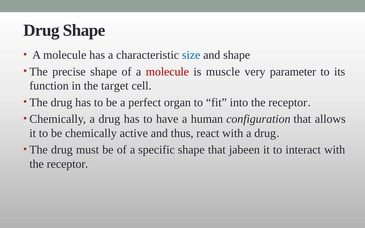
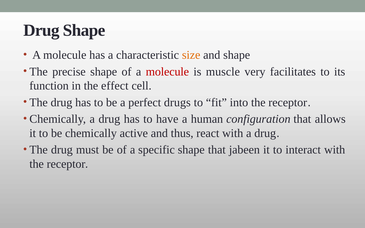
size colour: blue -> orange
parameter: parameter -> facilitates
target: target -> effect
organ: organ -> drugs
